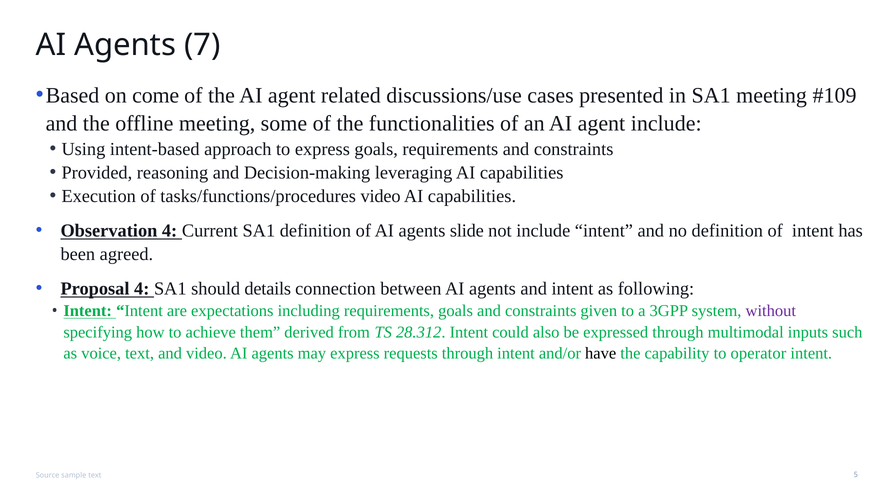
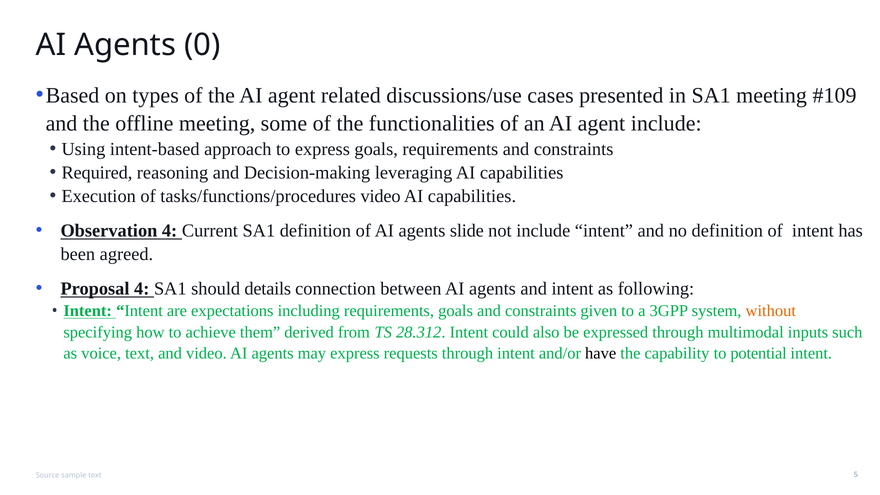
7: 7 -> 0
come: come -> types
Provided: Provided -> Required
without colour: purple -> orange
operator: operator -> potential
